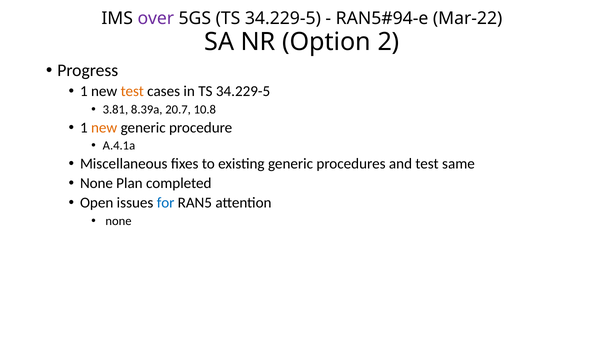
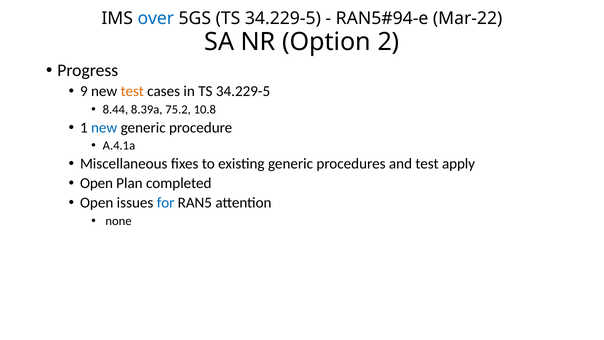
over colour: purple -> blue
1 at (84, 91): 1 -> 9
3.81: 3.81 -> 8.44
20.7: 20.7 -> 75.2
new at (104, 128) colour: orange -> blue
same: same -> apply
None at (96, 183): None -> Open
